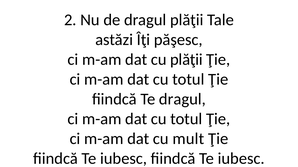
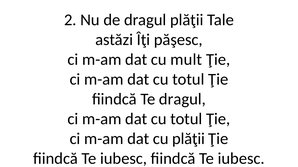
cu plăţii: plăţii -> mult
cu mult: mult -> plăţii
